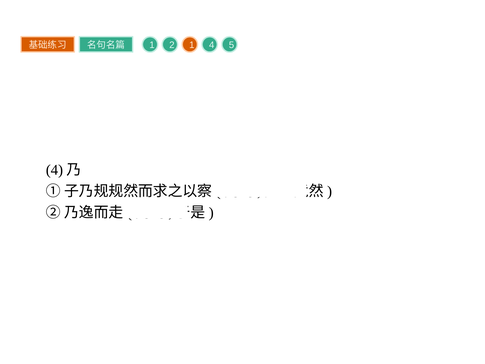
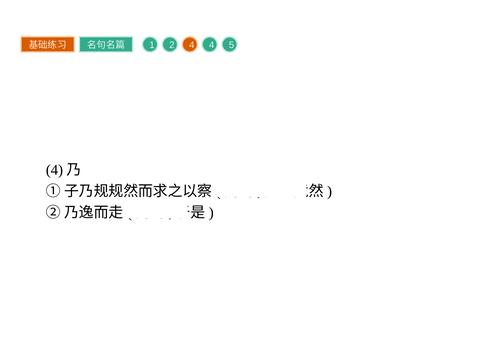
2 1: 1 -> 4
